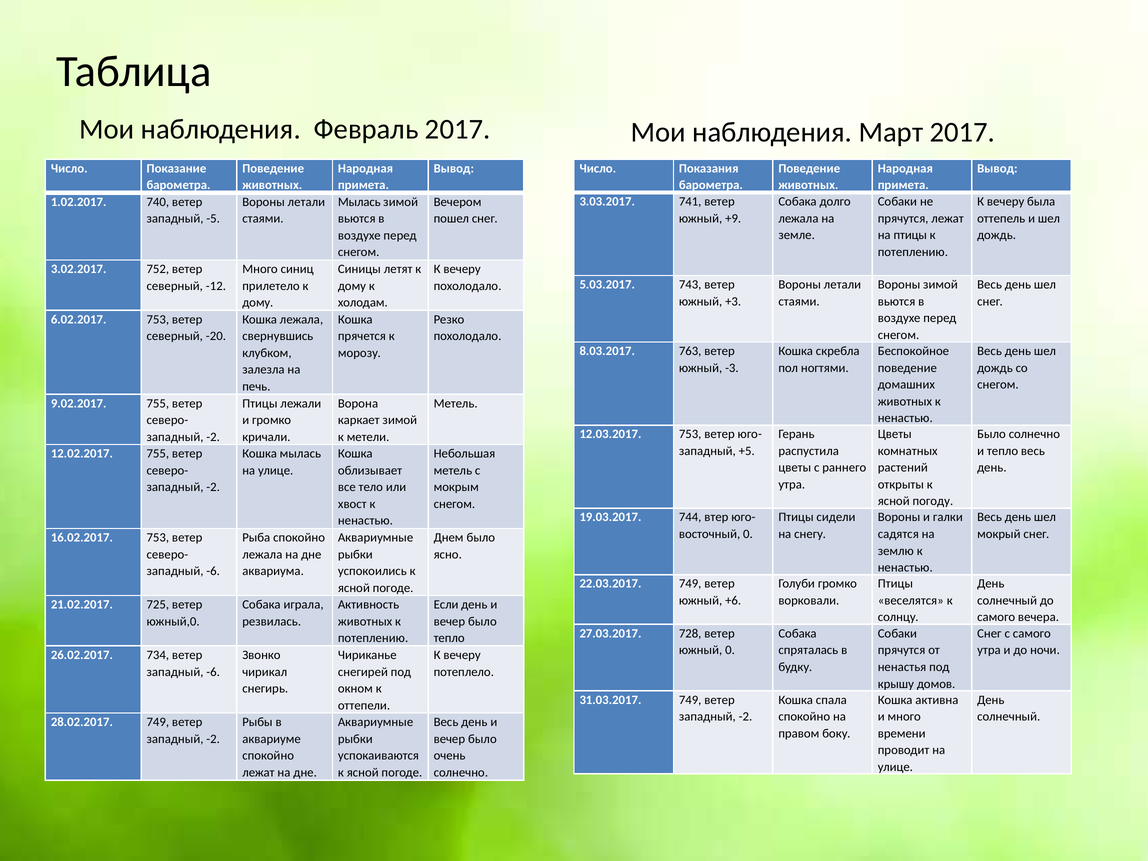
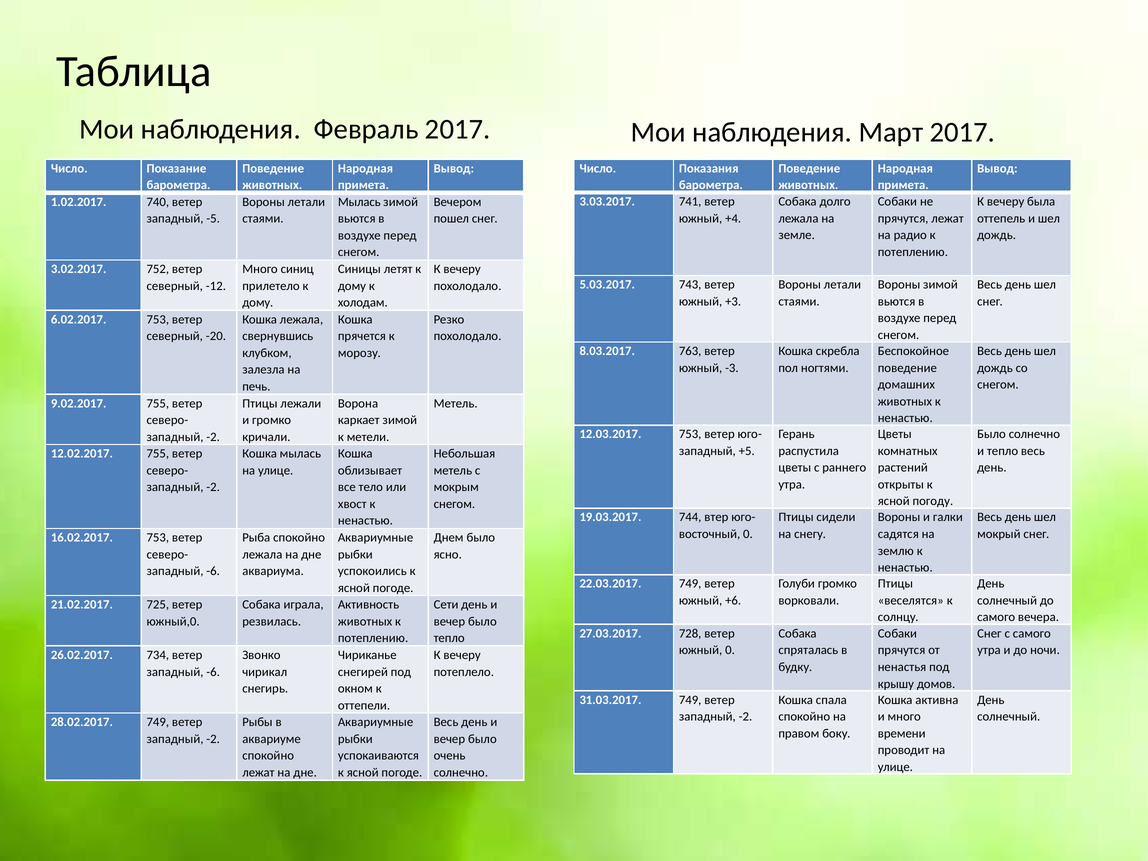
+9: +9 -> +4
на птицы: птицы -> радио
Если: Если -> Сети
